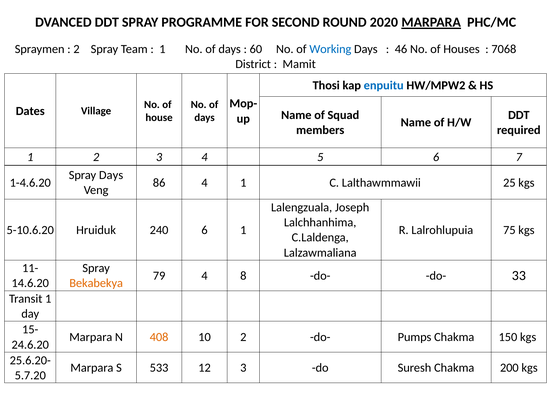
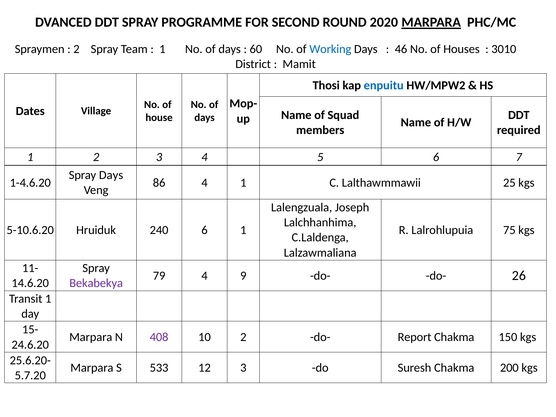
7068: 7068 -> 3010
8: 8 -> 9
33: 33 -> 26
Bekabekya colour: orange -> purple
408 colour: orange -> purple
Pumps: Pumps -> Report
